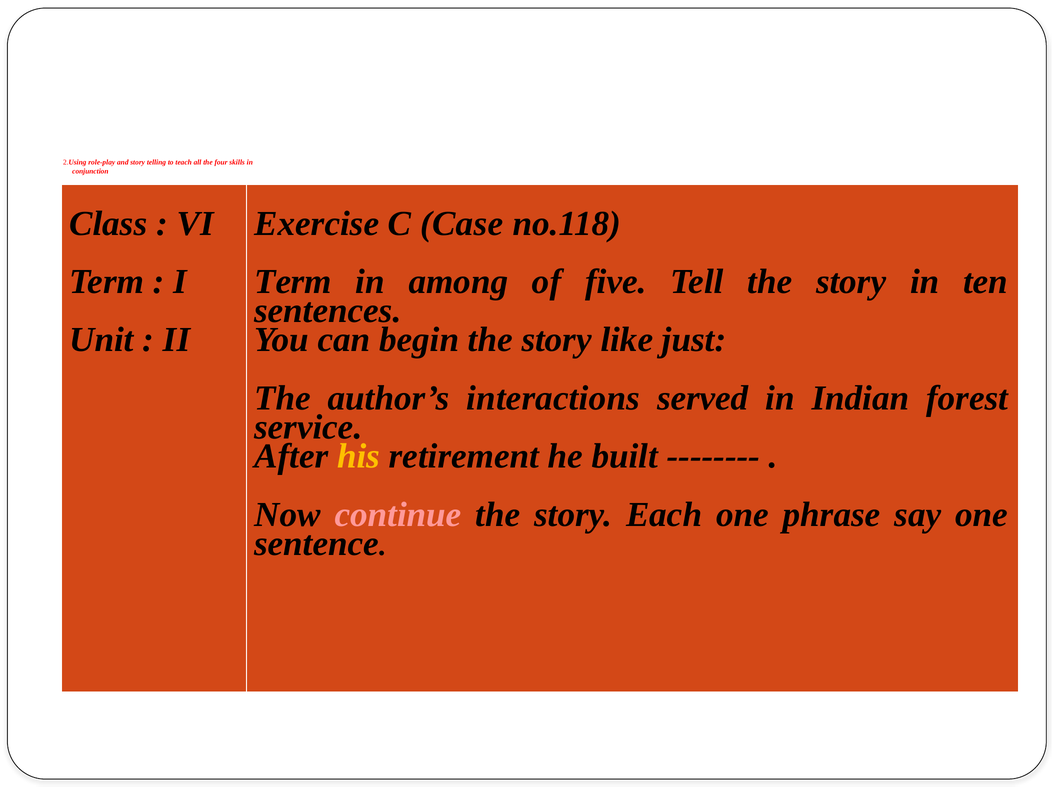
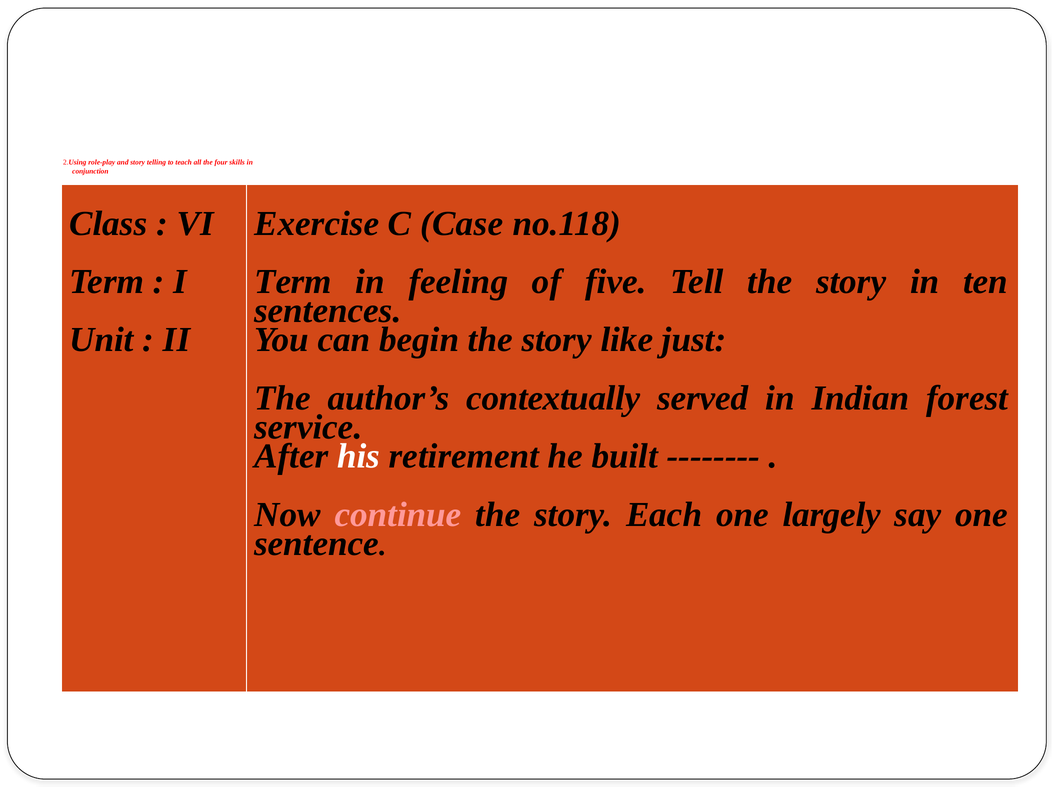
among: among -> feeling
interactions: interactions -> contextually
his colour: yellow -> white
phrase: phrase -> largely
